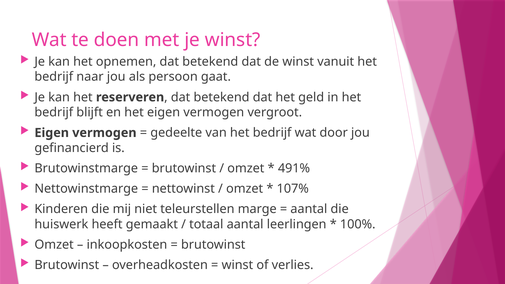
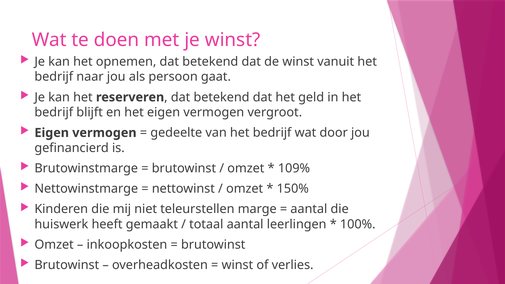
491%: 491% -> 109%
107%: 107% -> 150%
